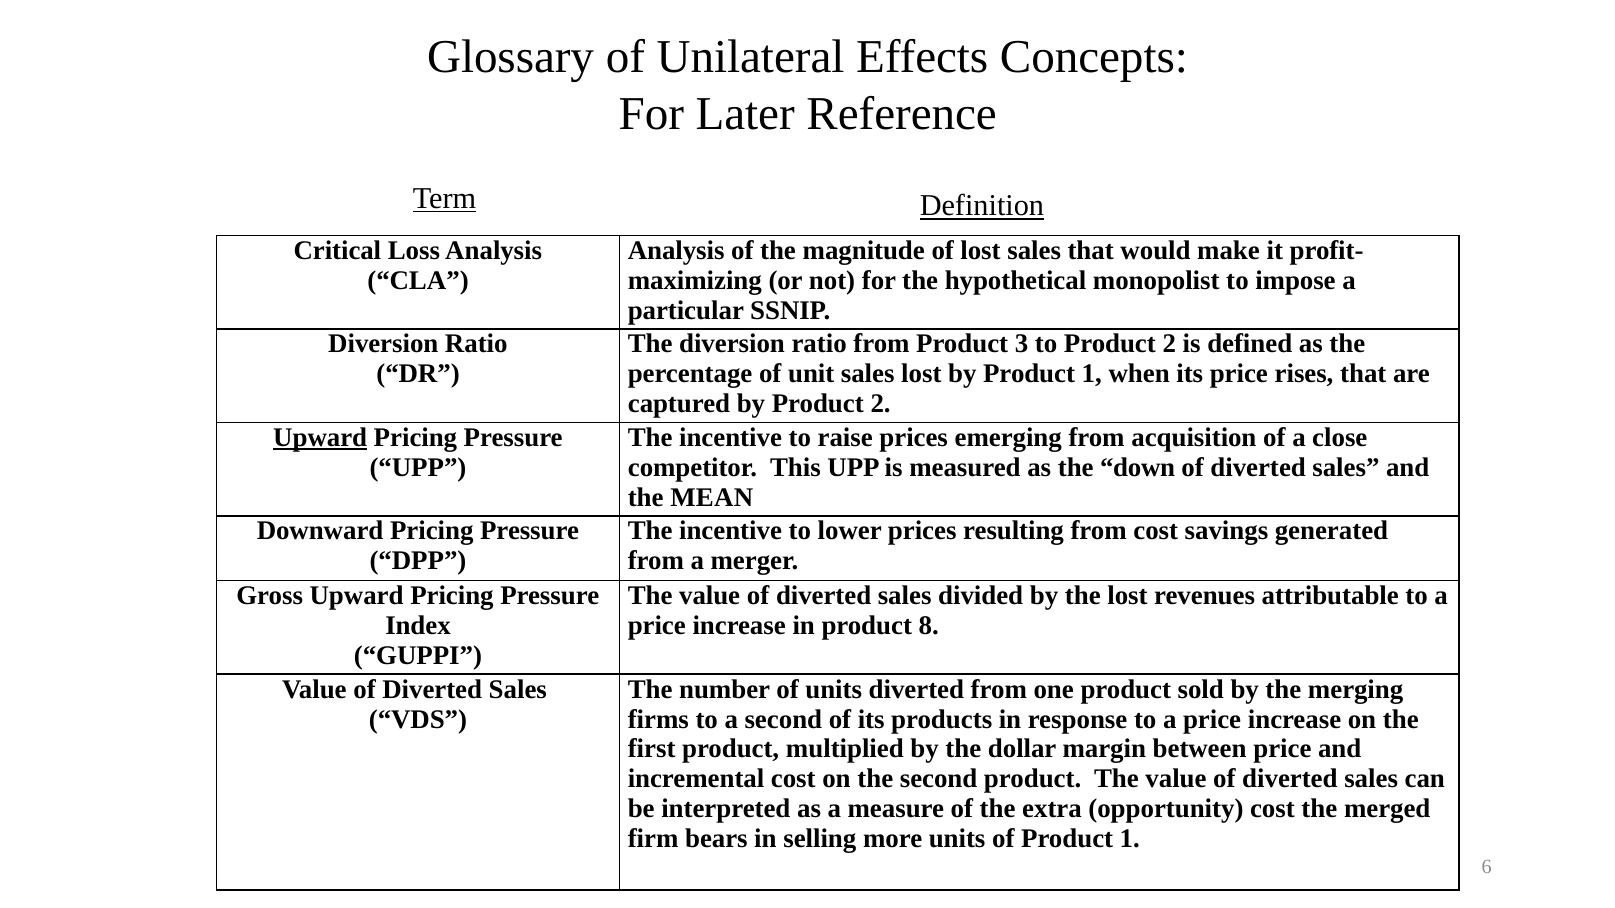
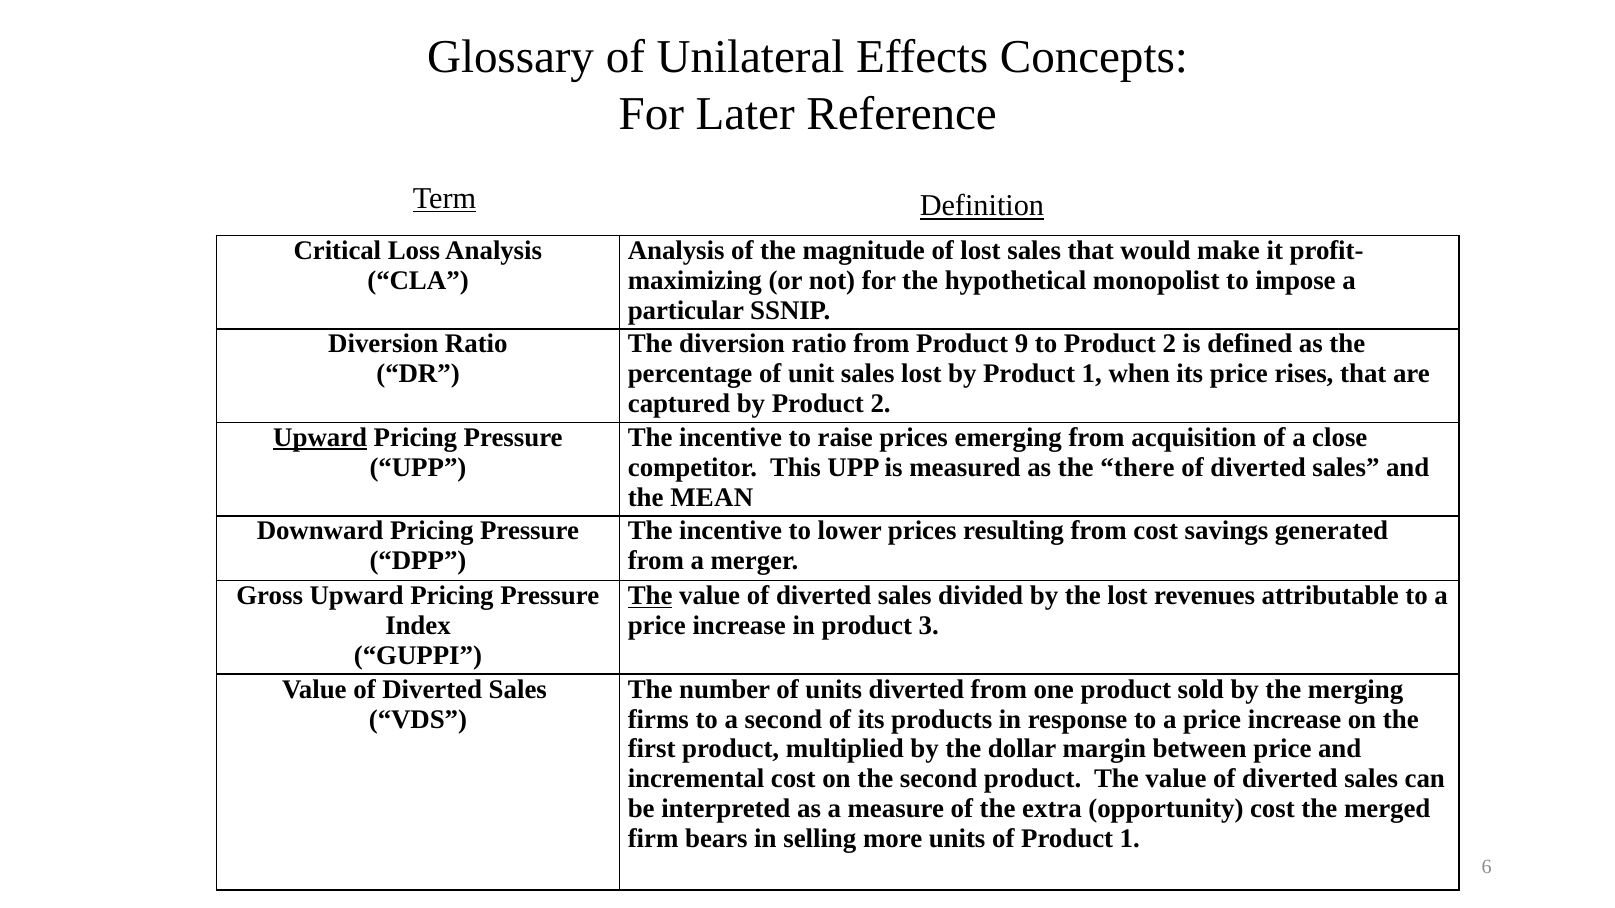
3: 3 -> 9
down: down -> there
The at (650, 596) underline: none -> present
8: 8 -> 3
